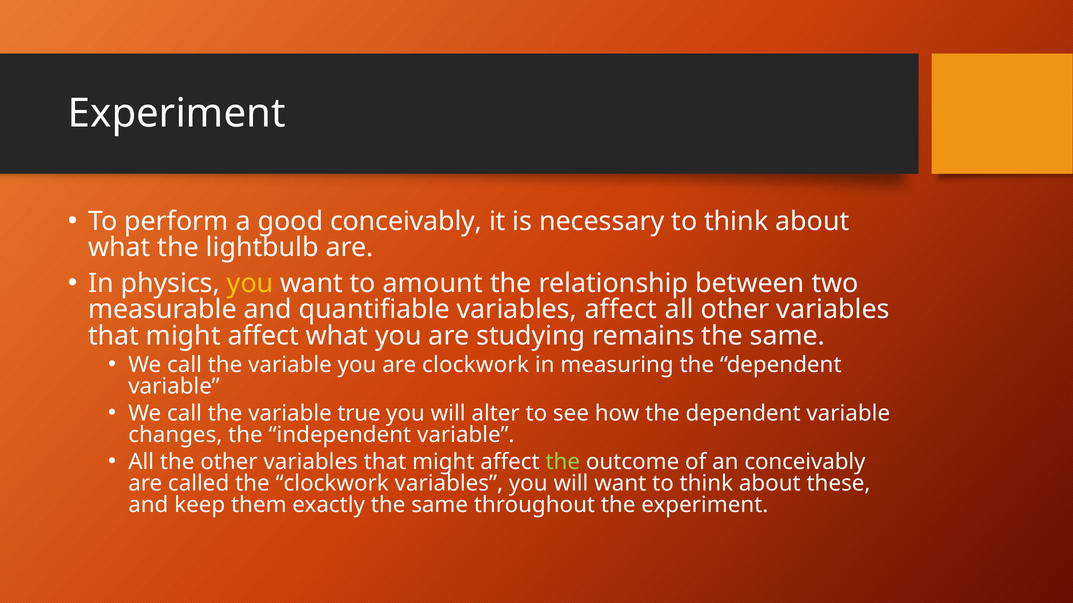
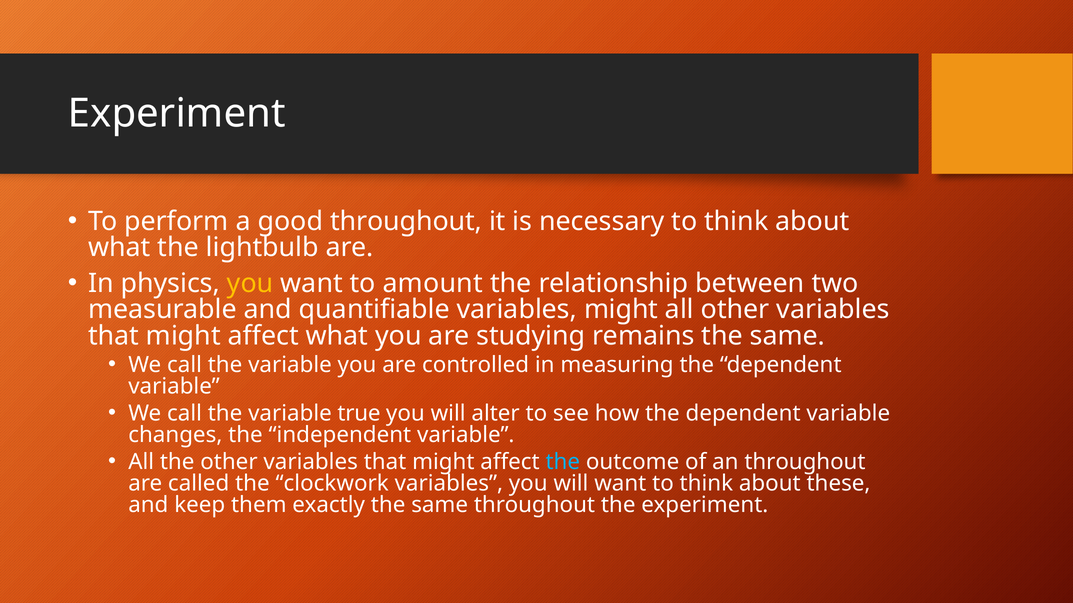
good conceivably: conceivably -> throughout
variables affect: affect -> might
are clockwork: clockwork -> controlled
the at (563, 462) colour: light green -> light blue
an conceivably: conceivably -> throughout
